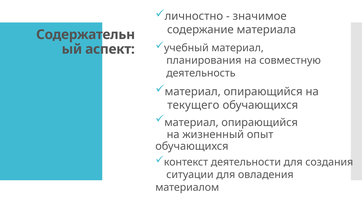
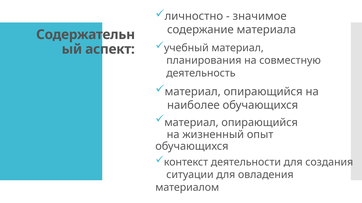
текущего: текущего -> наиболее
